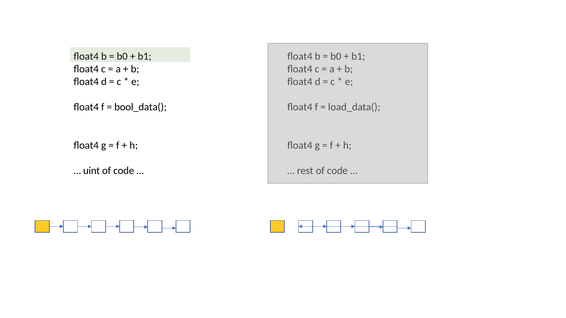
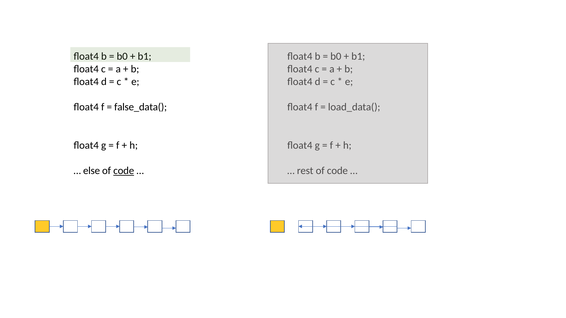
bool_data(: bool_data( -> false_data(
uint: uint -> else
code at (124, 171) underline: none -> present
